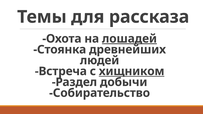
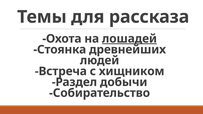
хищником underline: present -> none
